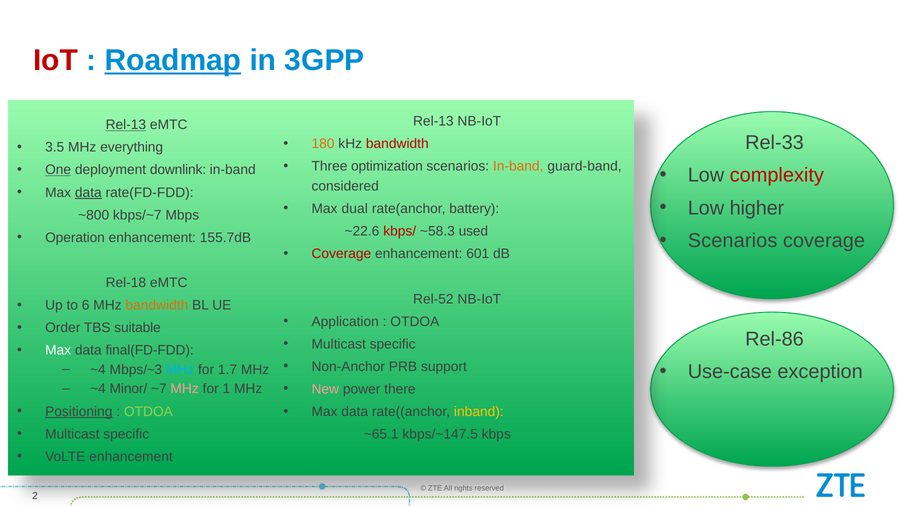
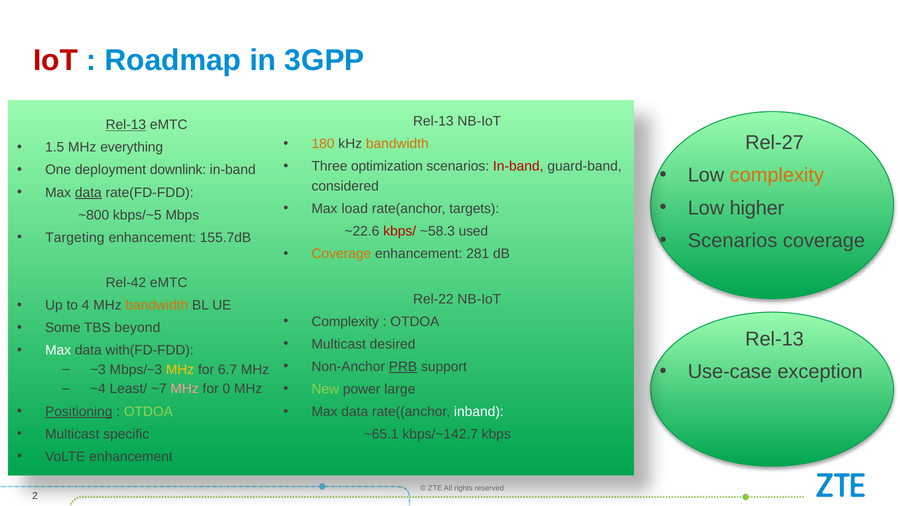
Roadmap underline: present -> none
Rel-33: Rel-33 -> Rel-27
bandwidth at (397, 144) colour: red -> orange
3.5: 3.5 -> 1.5
In-band at (518, 166) colour: orange -> red
One underline: present -> none
complexity at (777, 175) colour: red -> orange
dual: dual -> load
battery: battery -> targets
kbps/~7: kbps/~7 -> kbps/~5
Operation: Operation -> Targeting
Coverage at (341, 254) colour: red -> orange
601: 601 -> 281
Rel-18: Rel-18 -> Rel-42
Rel-52: Rel-52 -> Rel-22
6: 6 -> 4
Application at (345, 322): Application -> Complexity
Order: Order -> Some
suitable: suitable -> beyond
Rel-86 at (774, 339): Rel-86 -> Rel-13
specific at (393, 344): specific -> desired
final(FD-FDD: final(FD-FDD -> with(FD-FDD
PRB underline: none -> present
~4 at (98, 370): ~4 -> ~3
MHz at (180, 370) colour: light blue -> yellow
1.7: 1.7 -> 6.7
Minor/: Minor/ -> Least/
1: 1 -> 0
New colour: pink -> light green
there: there -> large
inband colour: yellow -> white
kbps/~147.5: kbps/~147.5 -> kbps/~142.7
